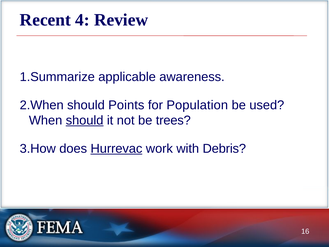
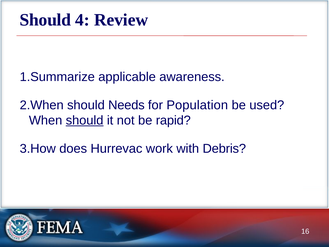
Recent at (45, 20): Recent -> Should
Points: Points -> Needs
trees: trees -> rapid
Hurrevac underline: present -> none
